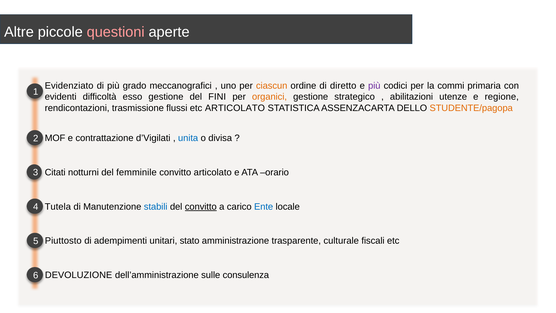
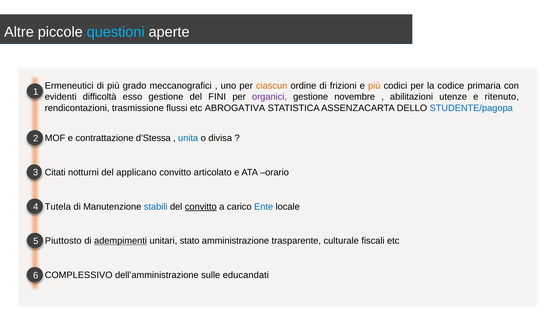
questioni colour: pink -> light blue
Evidenziato: Evidenziato -> Ermeneutici
diretto: diretto -> frizioni
più at (374, 86) colour: purple -> orange
commi: commi -> codice
organici colour: orange -> purple
strategico: strategico -> novembre
regione: regione -> ritenuto
etc ARTICOLATO: ARTICOLATO -> ABROGATIVA
STUDENTE/pagopa colour: orange -> blue
d’Vigilati: d’Vigilati -> d’Stessa
femminile: femminile -> applicano
adempimenti underline: none -> present
DEVOLUZIONE: DEVOLUZIONE -> COMPLESSIVO
consulenza: consulenza -> educandati
